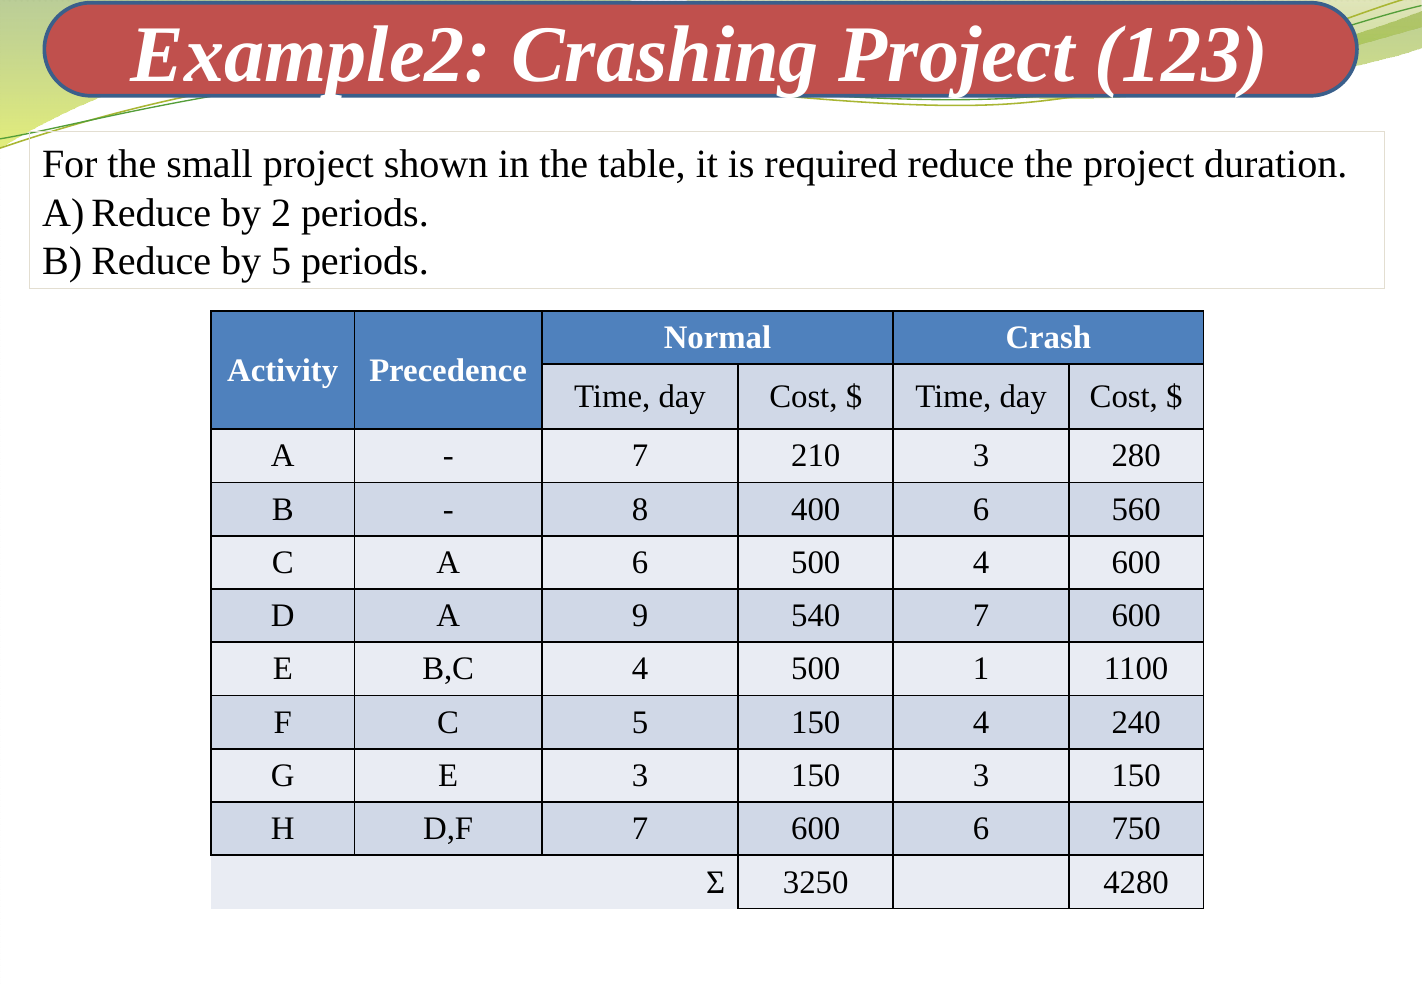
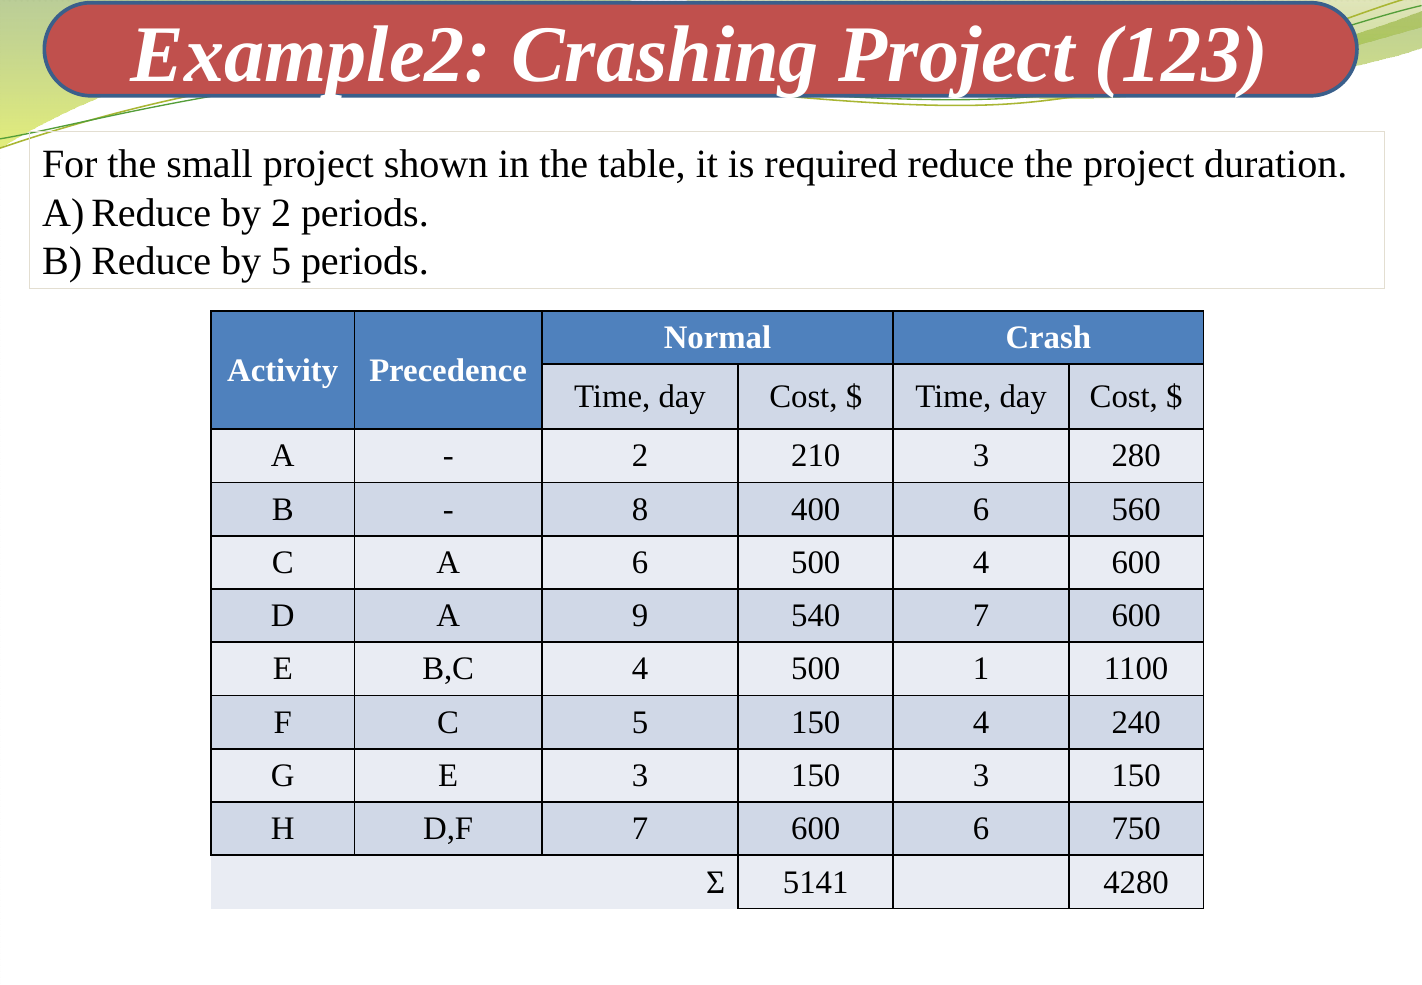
7 at (640, 456): 7 -> 2
3250: 3250 -> 5141
